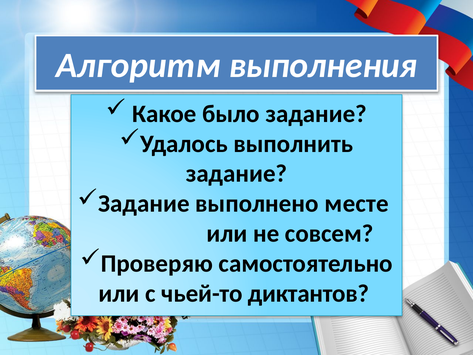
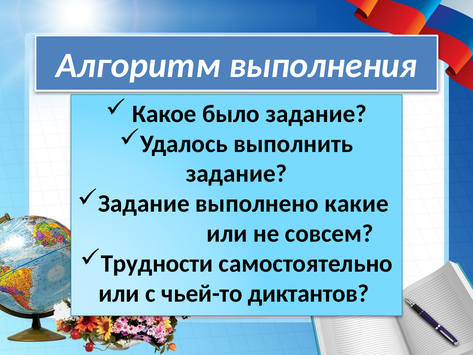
месте: месте -> какие
Проверяю: Проверяю -> Трудности
